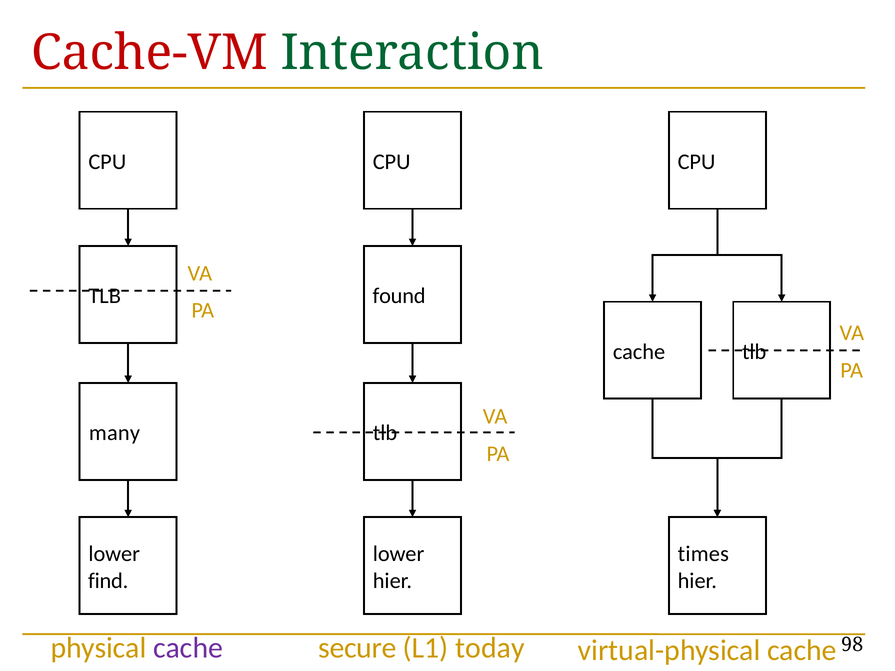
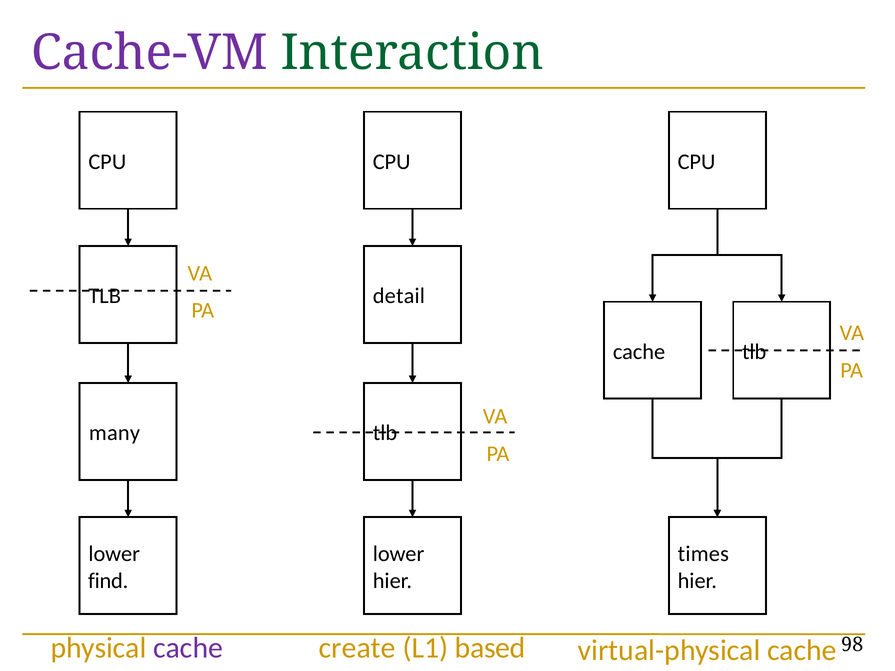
Cache-VM colour: red -> purple
found: found -> detail
secure: secure -> create
today: today -> based
